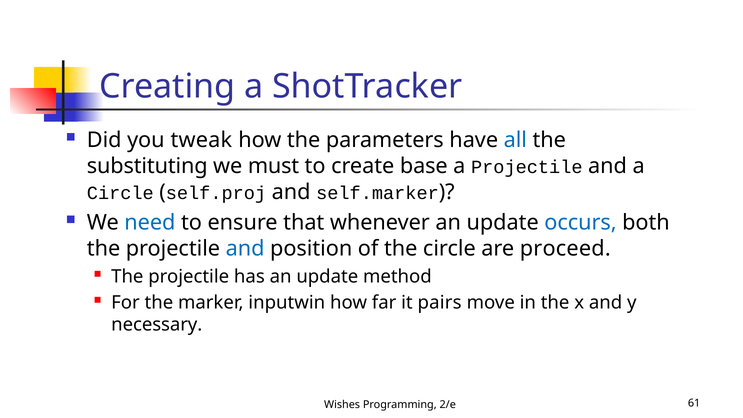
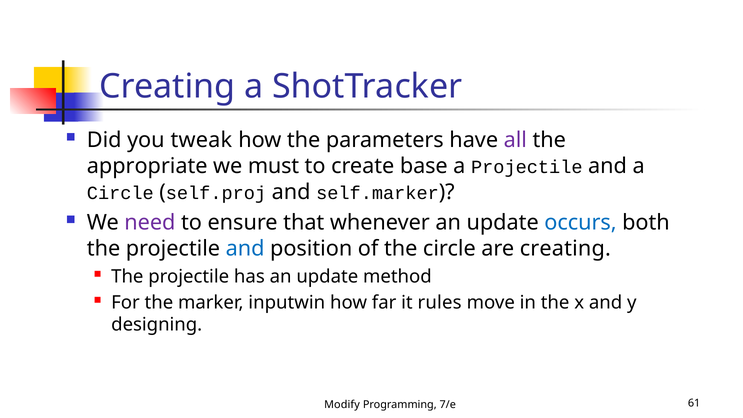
all colour: blue -> purple
substituting: substituting -> appropriate
need colour: blue -> purple
are proceed: proceed -> creating
pairs: pairs -> rules
necessary: necessary -> designing
Wishes: Wishes -> Modify
2/e: 2/e -> 7/e
